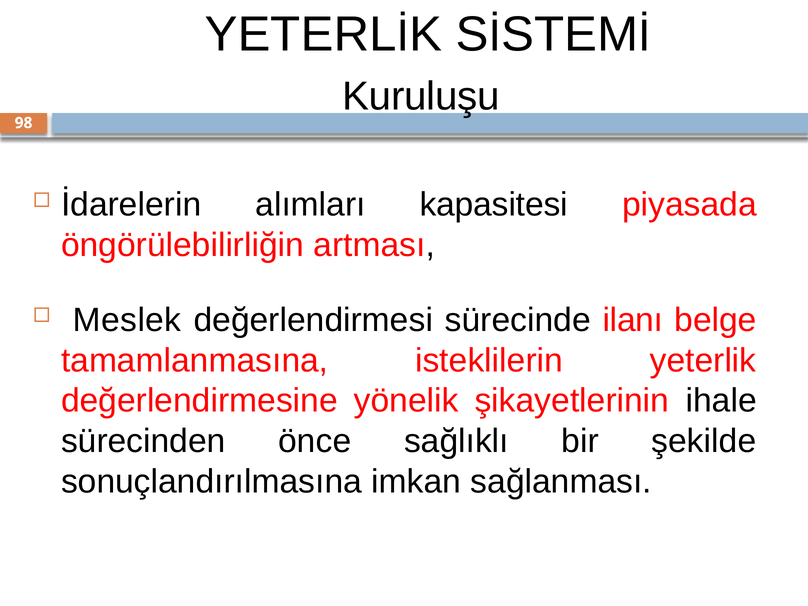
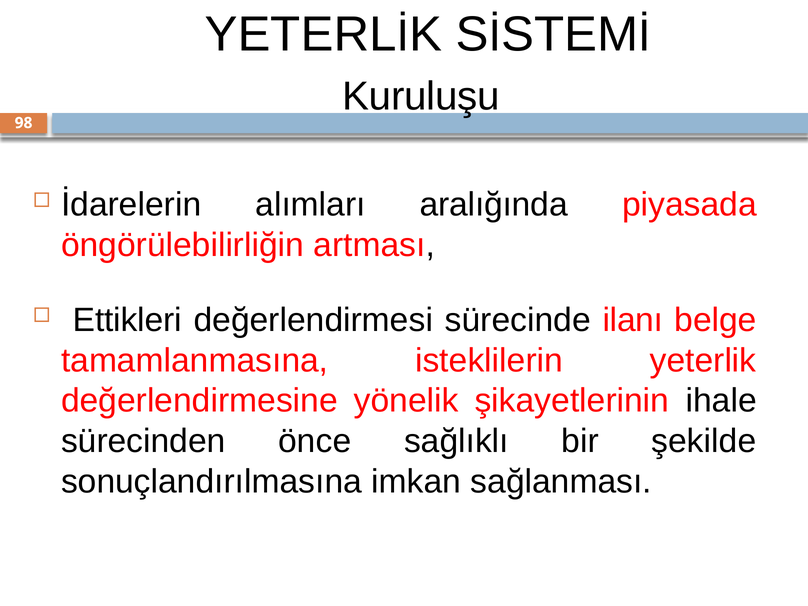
kapasitesi: kapasitesi -> aralığında
Meslek: Meslek -> Ettikleri
